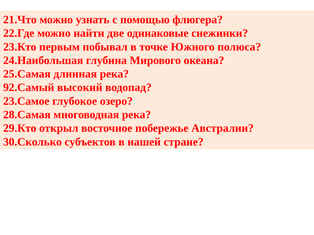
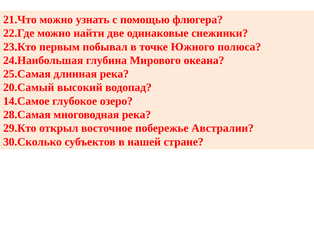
92.Самый: 92.Самый -> 20.Самый
23.Самое: 23.Самое -> 14.Самое
